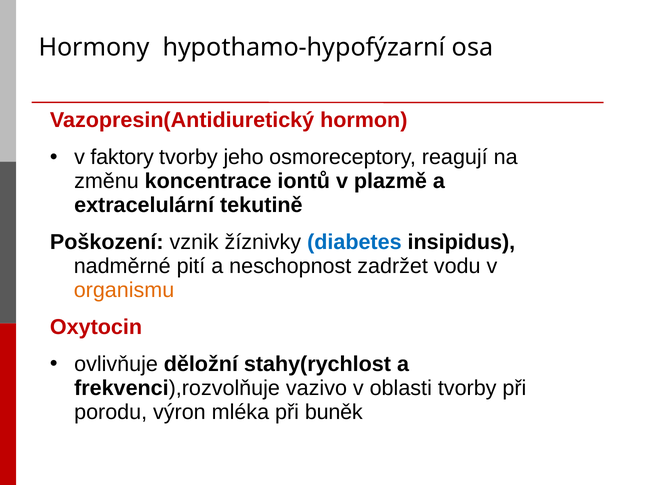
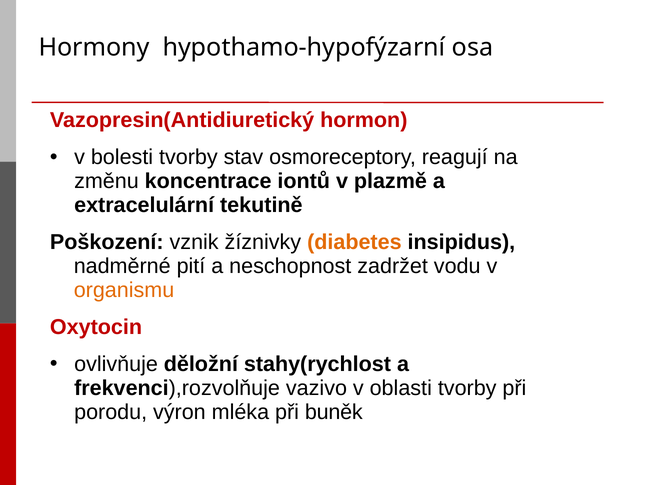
faktory: faktory -> bolesti
jeho: jeho -> stav
diabetes colour: blue -> orange
